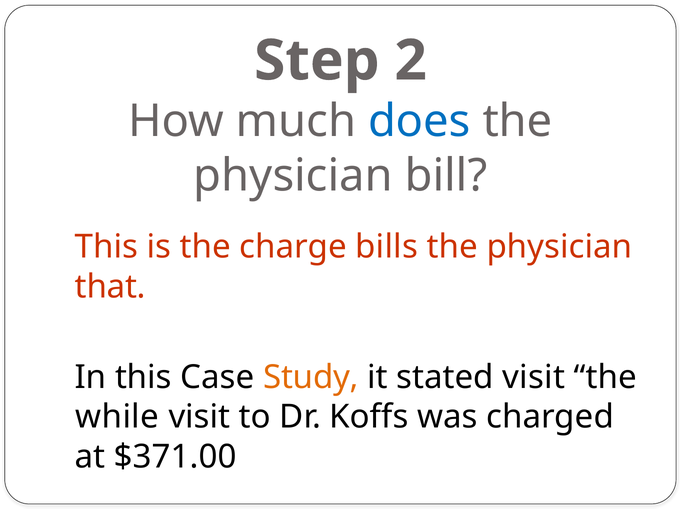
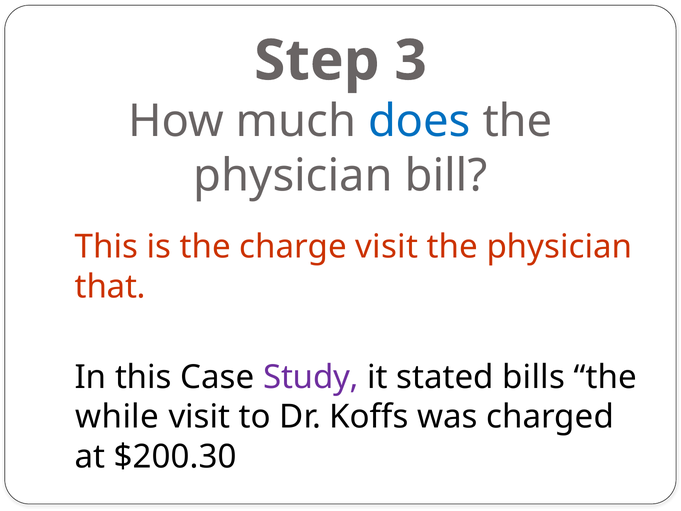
2: 2 -> 3
charge bills: bills -> visit
Study colour: orange -> purple
stated visit: visit -> bills
$371.00: $371.00 -> $200.30
